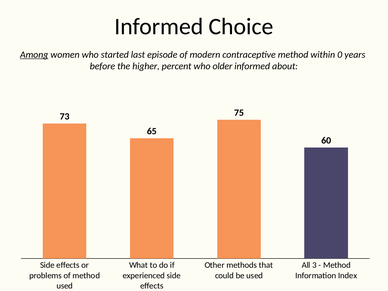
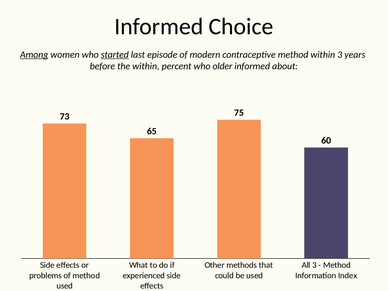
started underline: none -> present
within 0: 0 -> 3
the higher: higher -> within
